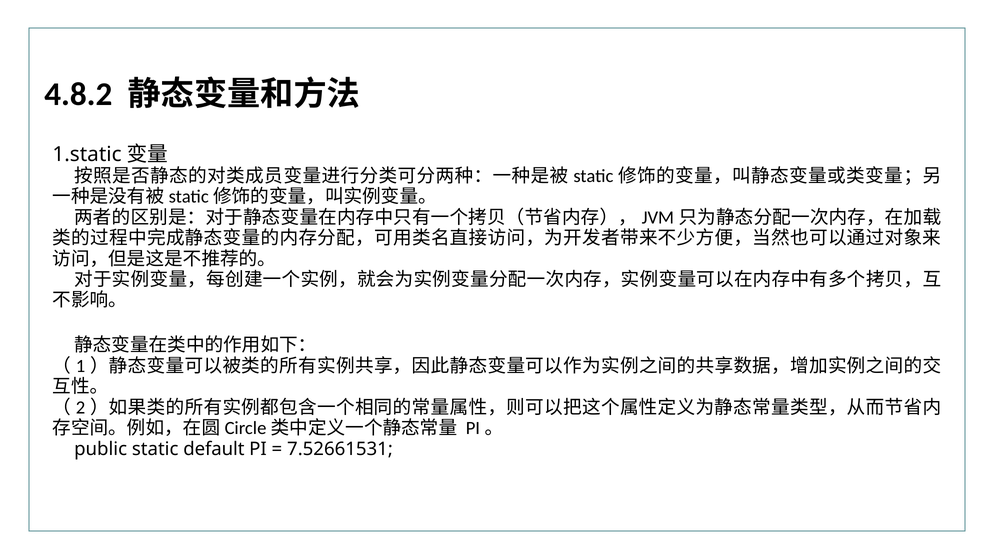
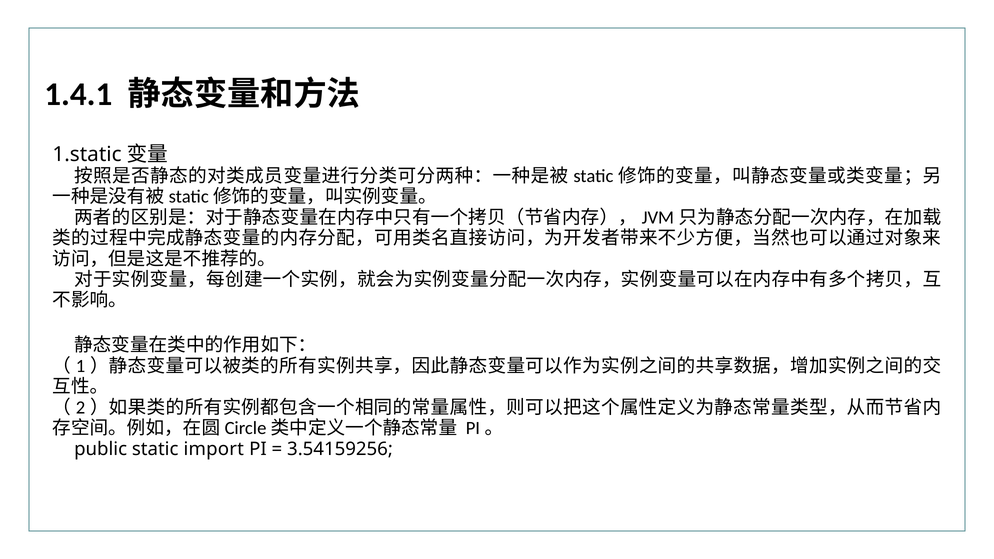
4.8.2: 4.8.2 -> 1.4.1
default: default -> import
7.52661531: 7.52661531 -> 3.54159256
